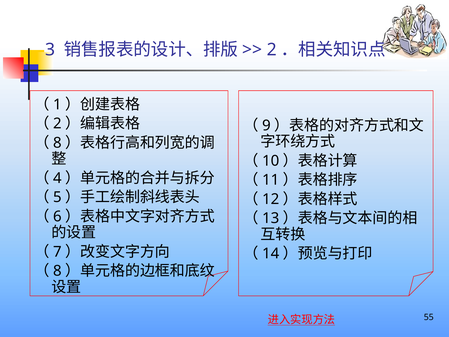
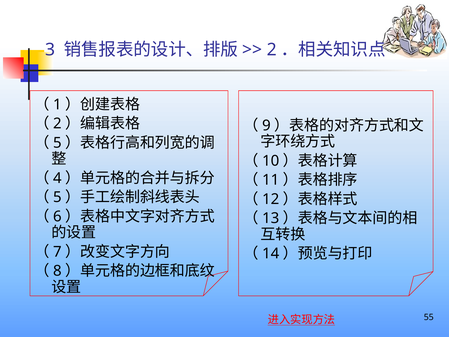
8 at (57, 143): 8 -> 5
